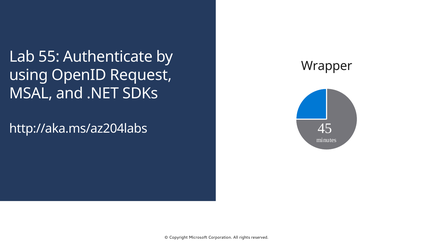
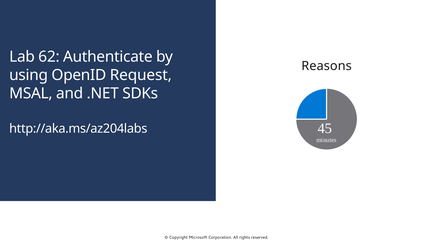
55: 55 -> 62
Wrapper: Wrapper -> Reasons
